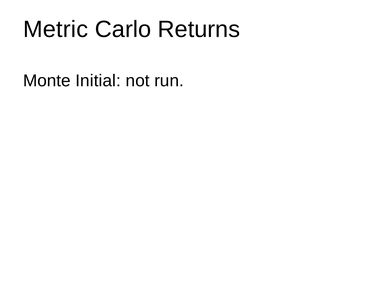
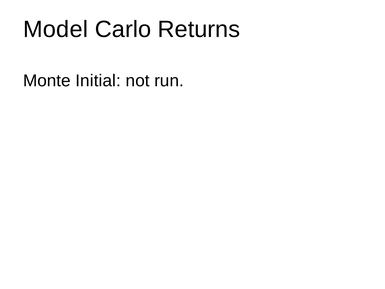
Metric: Metric -> Model
